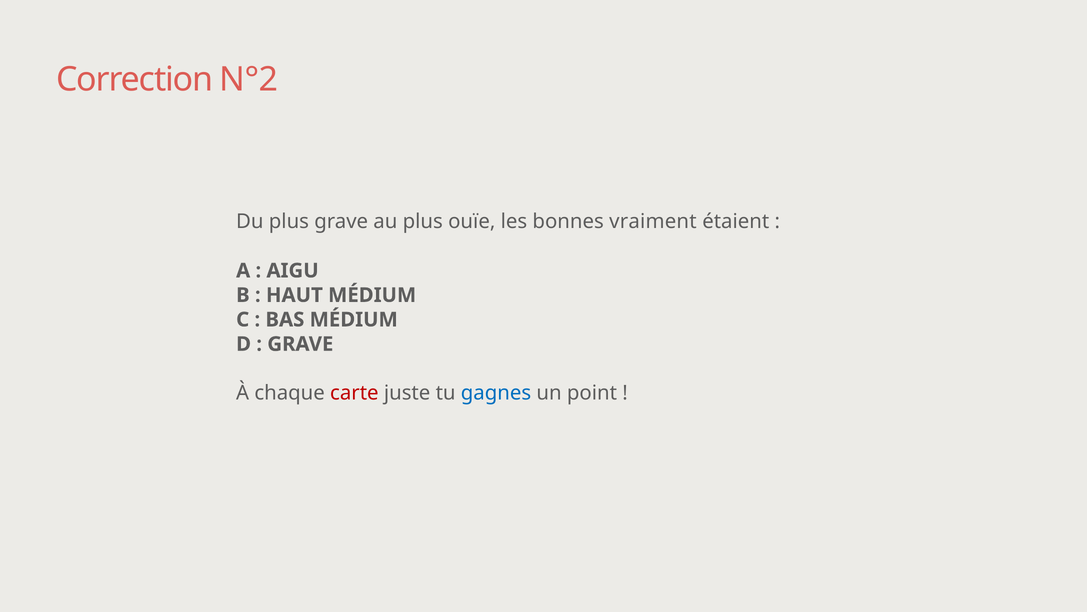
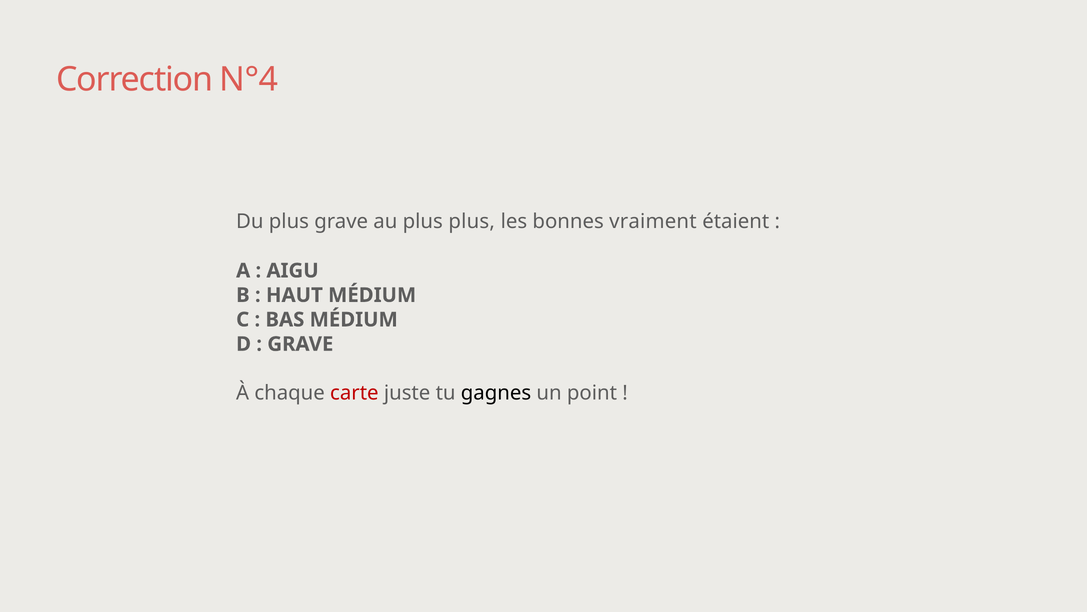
N°2: N°2 -> N°4
plus ouïe: ouïe -> plus
gagnes colour: blue -> black
